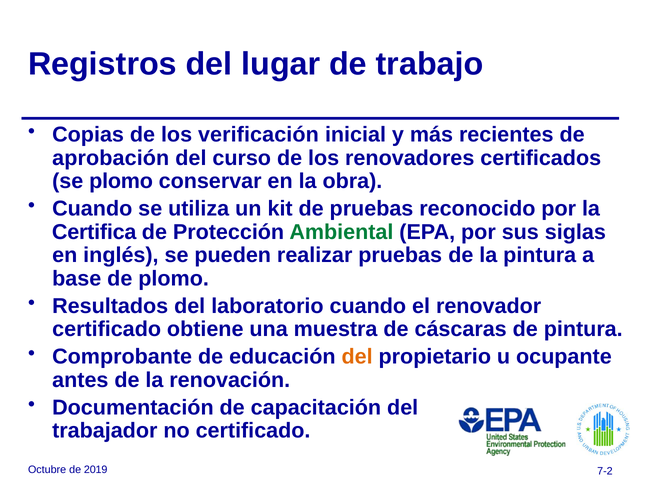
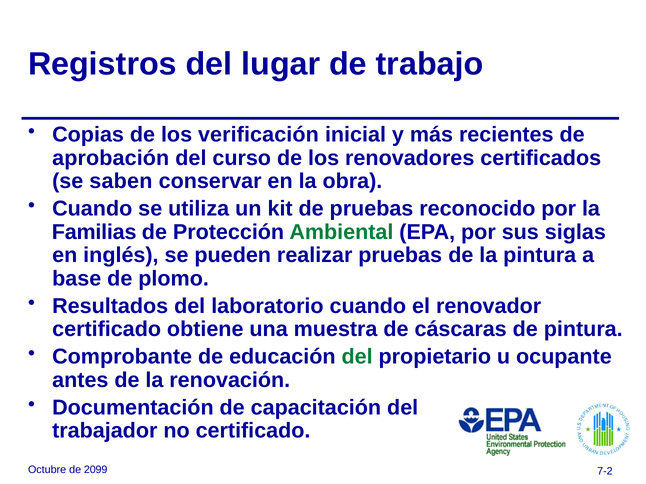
se plomo: plomo -> saben
Certifica: Certifica -> Familias
del at (357, 357) colour: orange -> green
2019: 2019 -> 2099
